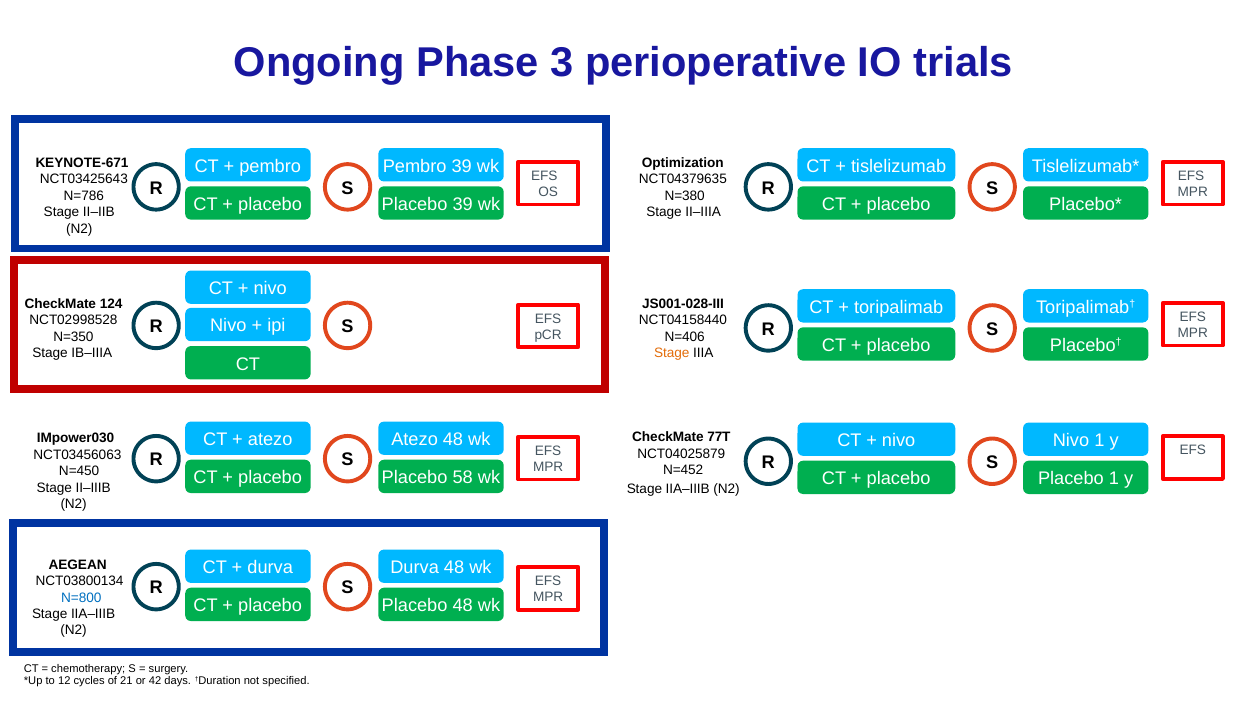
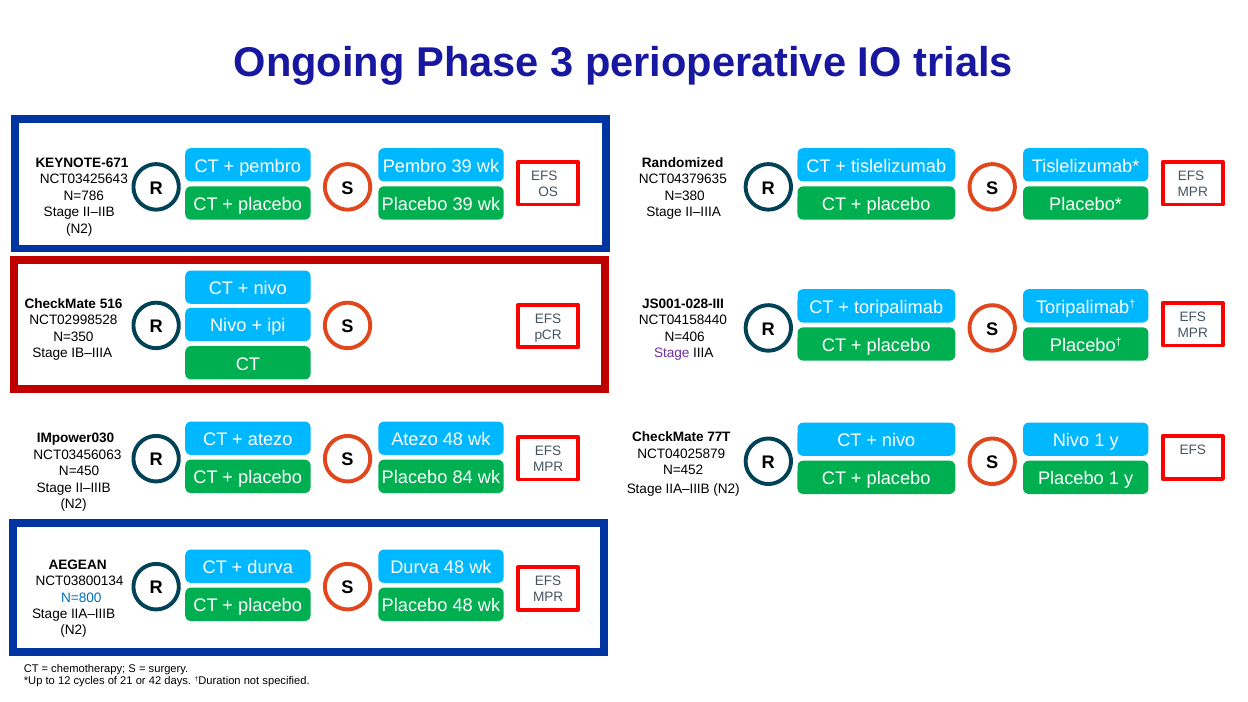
Optimization: Optimization -> Randomized
124: 124 -> 516
Stage at (672, 353) colour: orange -> purple
58: 58 -> 84
